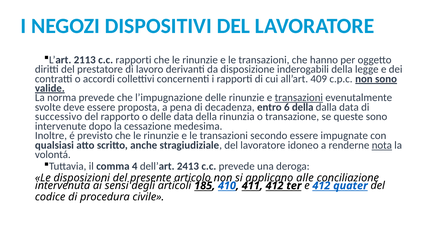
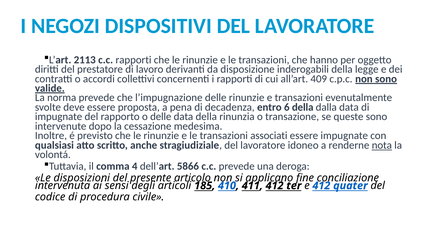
transazioni at (299, 98) underline: present -> none
successivo at (59, 117): successivo -> impugnate
secondo: secondo -> associati
2413: 2413 -> 5866
alle: alle -> fine
